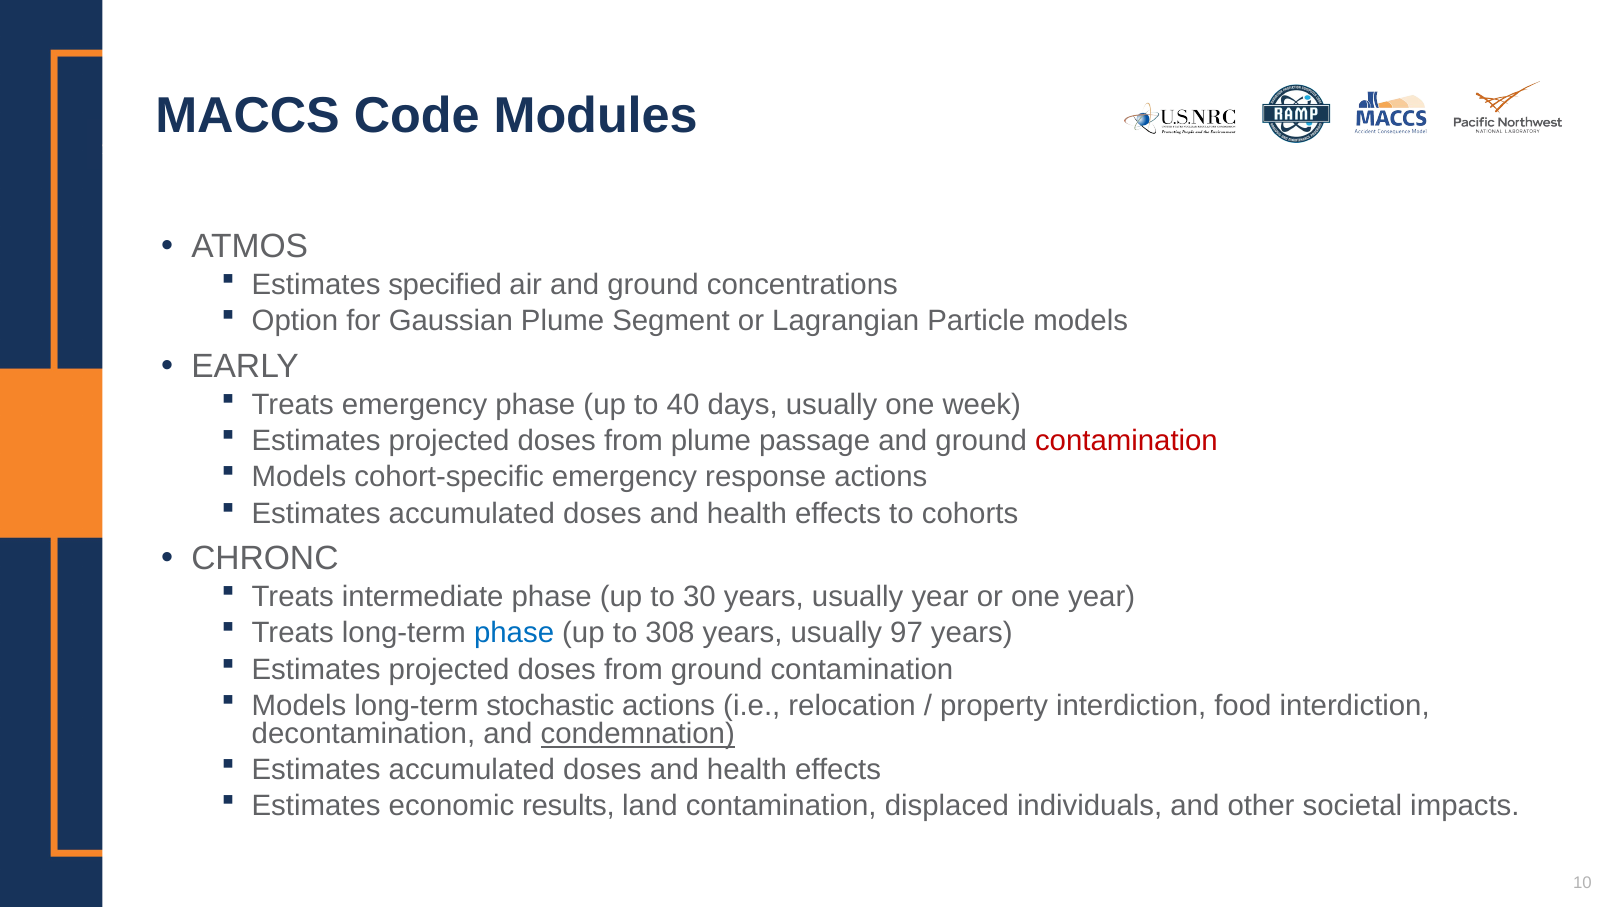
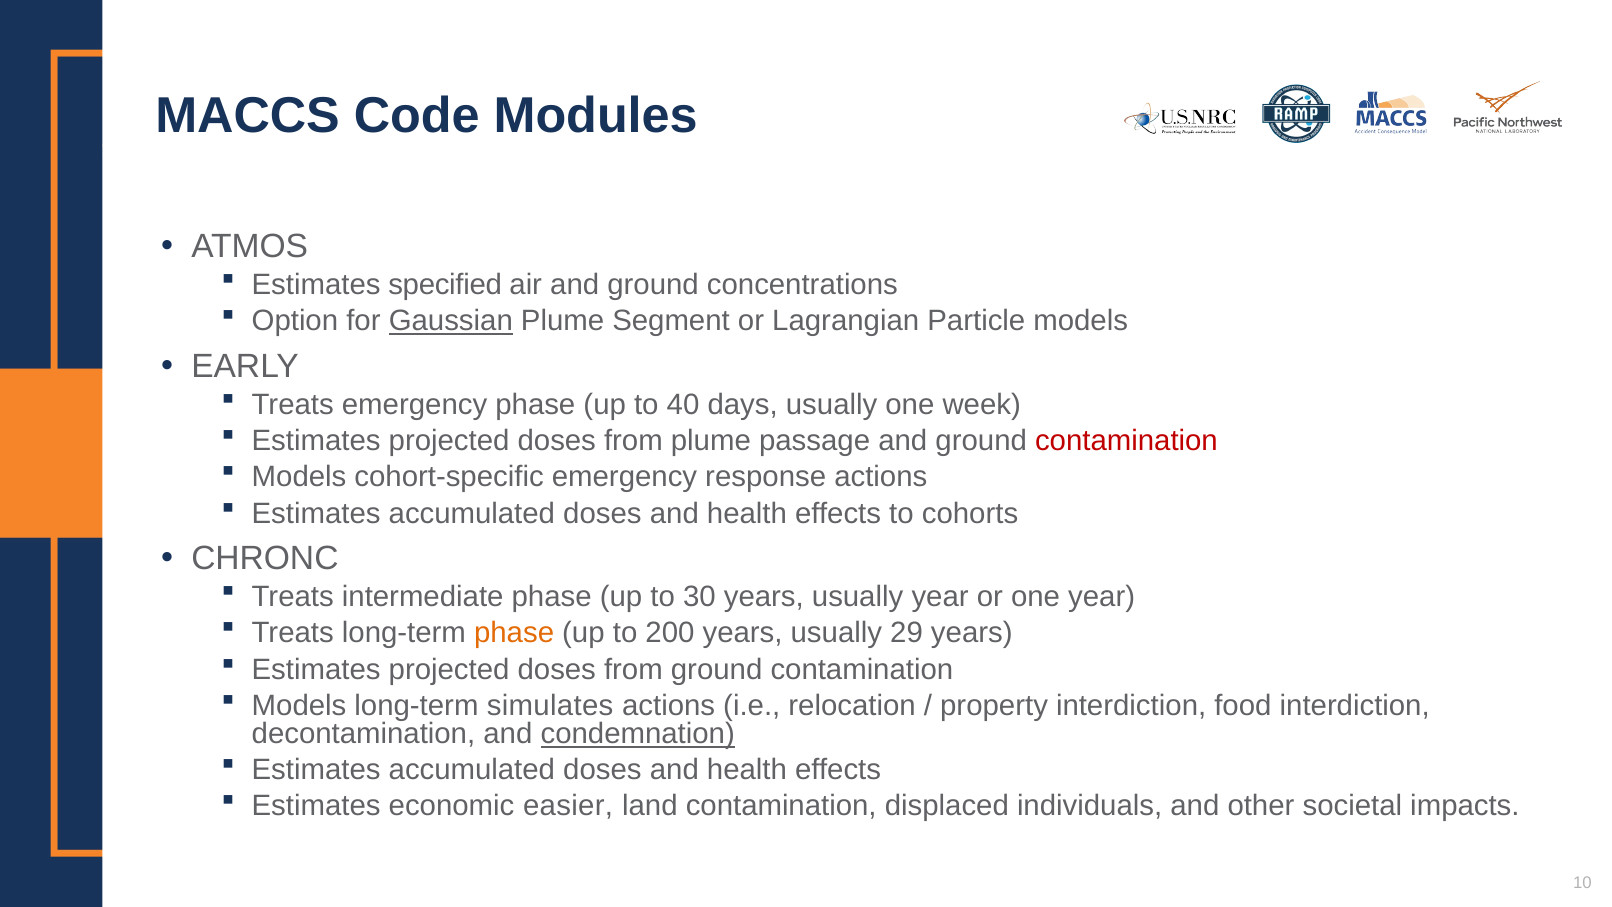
Gaussian underline: none -> present
phase at (514, 633) colour: blue -> orange
308: 308 -> 200
97: 97 -> 29
stochastic: stochastic -> simulates
results: results -> easier
